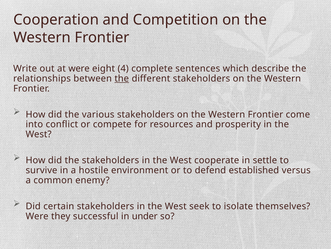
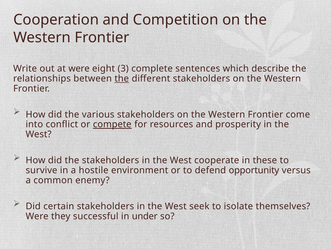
4: 4 -> 3
compete underline: none -> present
settle: settle -> these
established: established -> opportunity
